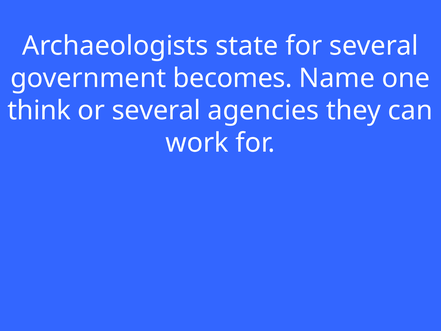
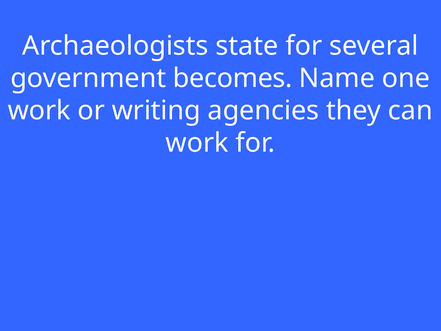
think at (39, 111): think -> work
or several: several -> writing
